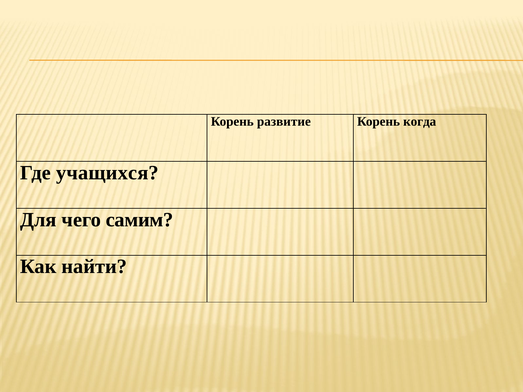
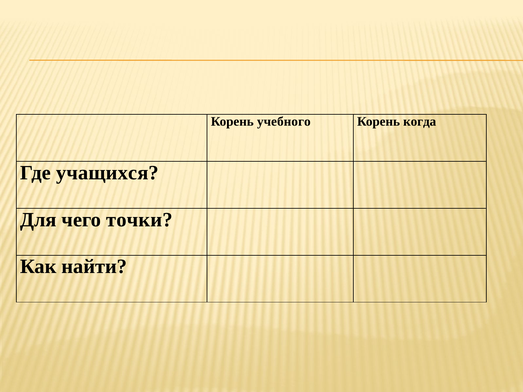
развитие: развитие -> учебного
самим: самим -> точки
